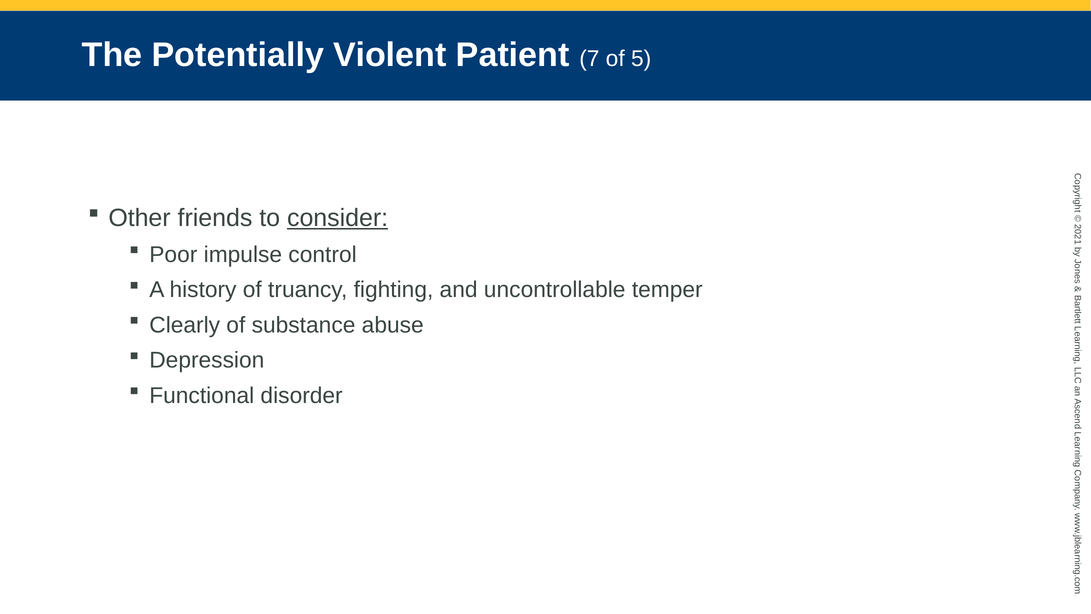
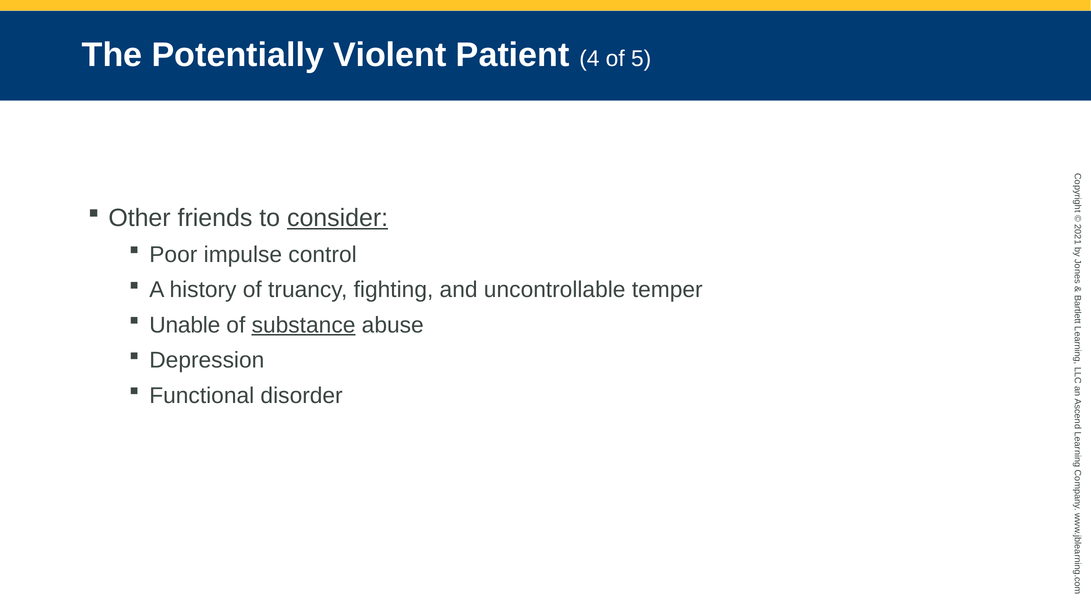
7: 7 -> 4
Clearly: Clearly -> Unable
substance underline: none -> present
